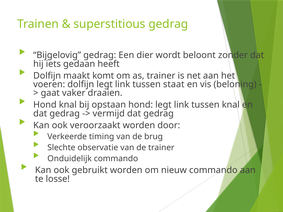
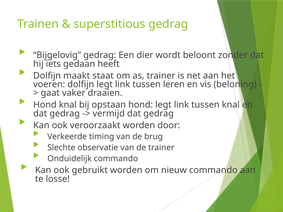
komt: komt -> staat
staat: staat -> leren
